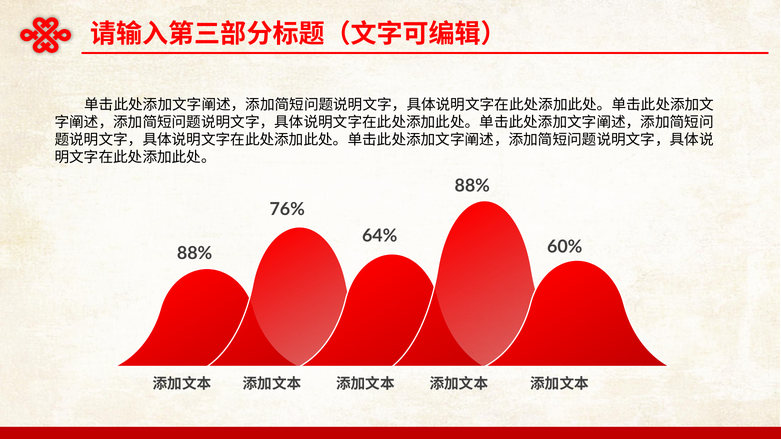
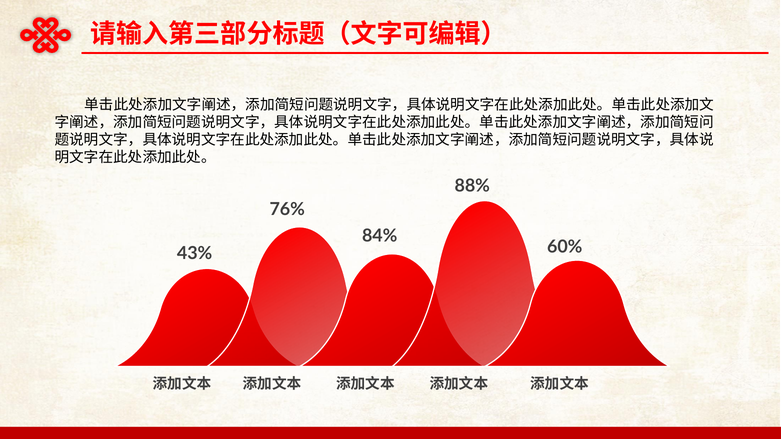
64%: 64% -> 84%
88% at (195, 254): 88% -> 43%
